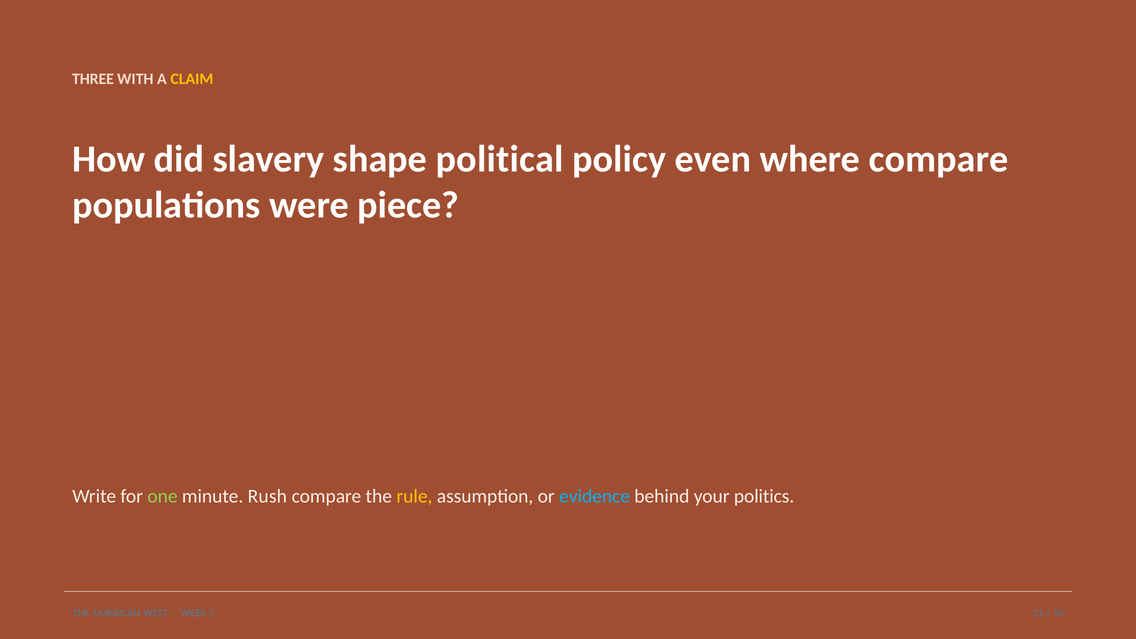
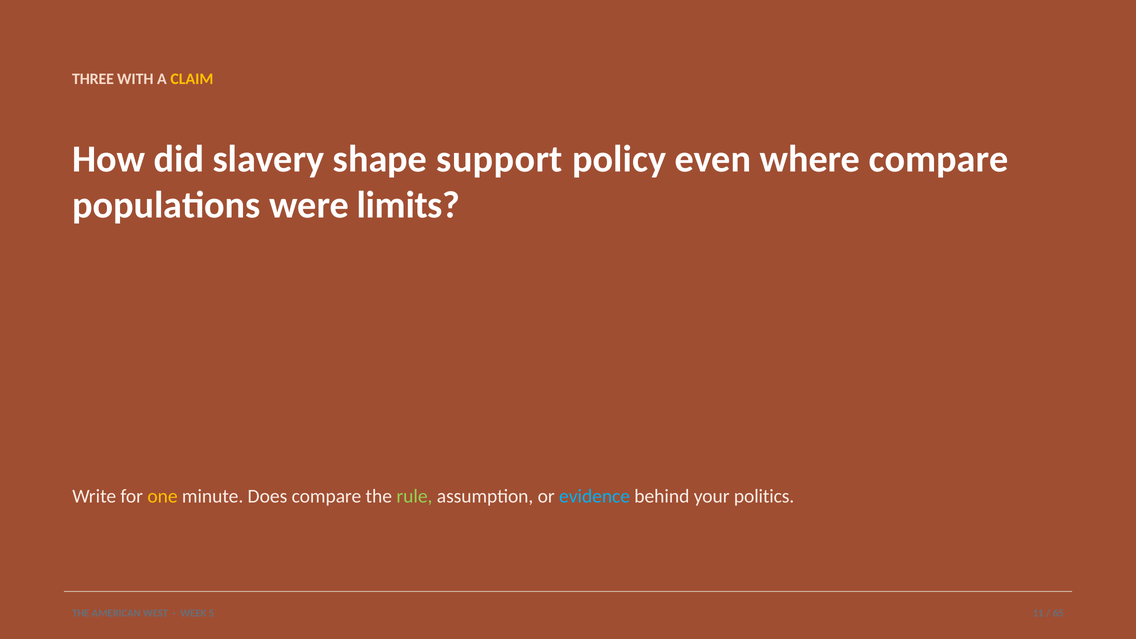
political: political -> support
piece: piece -> limits
one colour: light green -> yellow
Rush: Rush -> Does
rule colour: yellow -> light green
10: 10 -> 65
